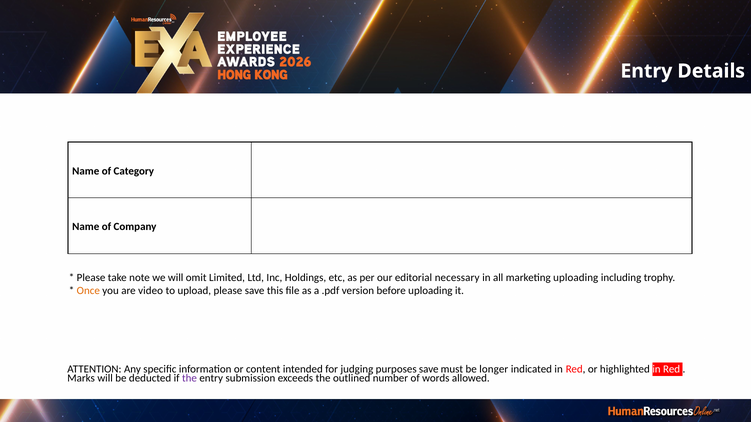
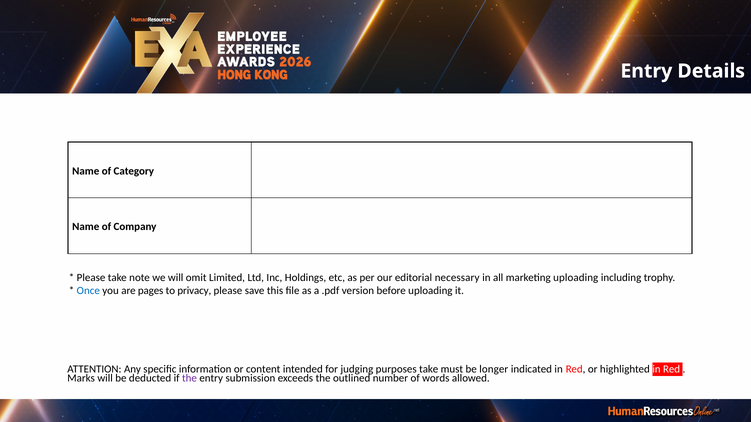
Once colour: orange -> blue
video: video -> pages
upload: upload -> privacy
purposes save: save -> take
